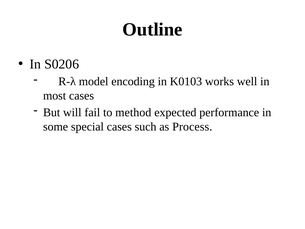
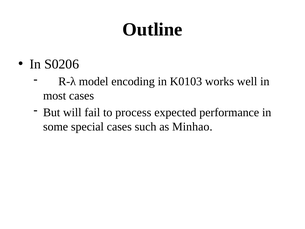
method: method -> process
Process: Process -> Minhao
